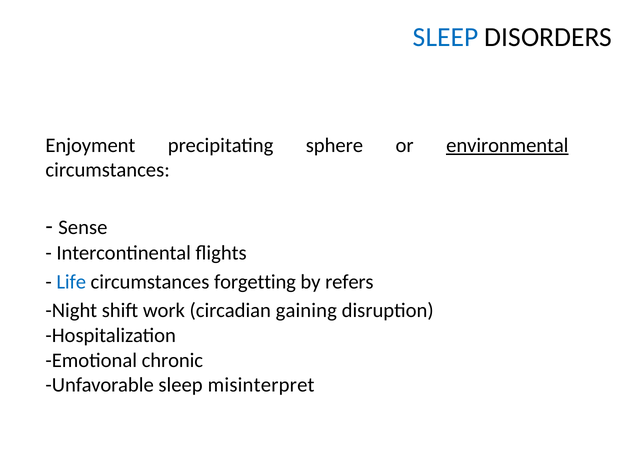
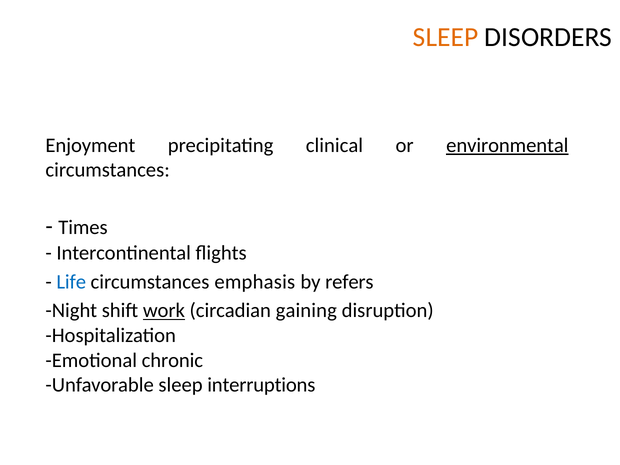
SLEEP at (446, 37) colour: blue -> orange
sphere: sphere -> clinical
Sense: Sense -> Times
forgetting: forgetting -> emphasis
work underline: none -> present
misinterpret: misinterpret -> interruptions
